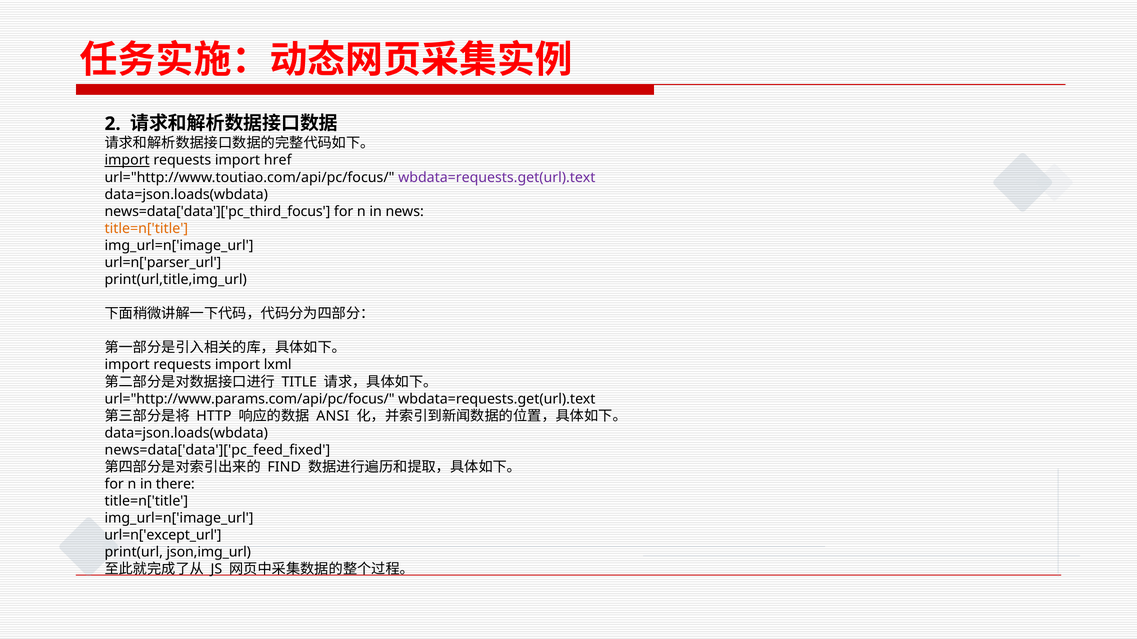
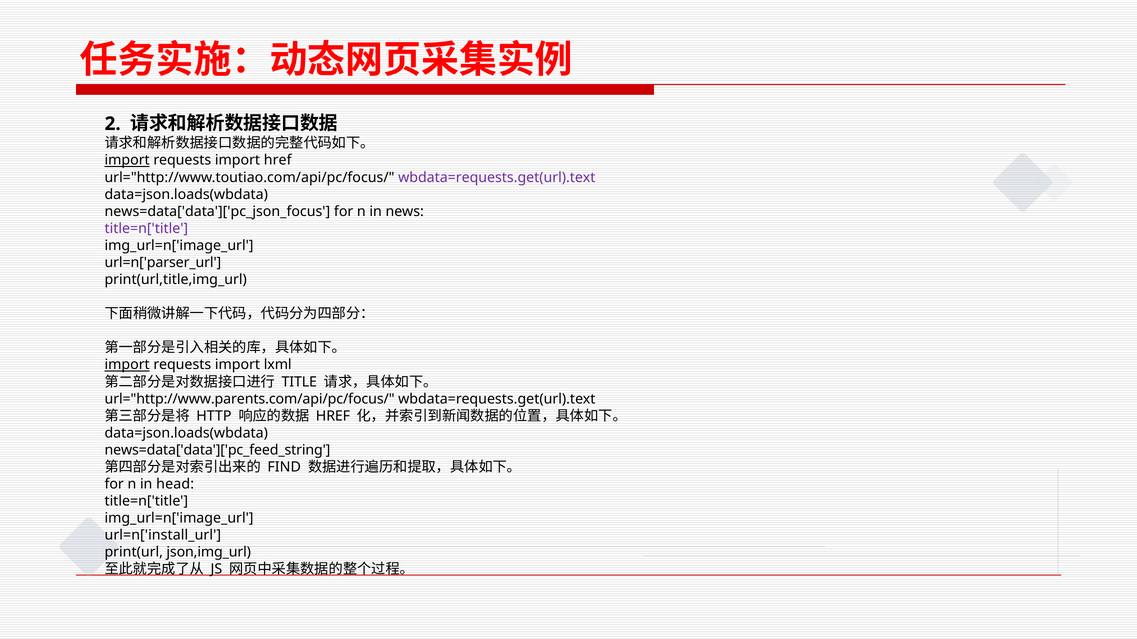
news=data['data']['pc_third_focus: news=data['data']['pc_third_focus -> news=data['data']['pc_json_focus
title=n['title at (146, 229) colour: orange -> purple
import at (127, 365) underline: none -> present
url="http://www.params.com/api/pc/focus/: url="http://www.params.com/api/pc/focus/ -> url="http://www.parents.com/api/pc/focus/
ANSI at (333, 416): ANSI -> HREF
news=data['data']['pc_feed_ﬁxed: news=data['data']['pc_feed_ﬁxed -> news=data['data']['pc_feed_string
there: there -> head
url=n['except_url: url=n['except_url -> url=n['install_url
